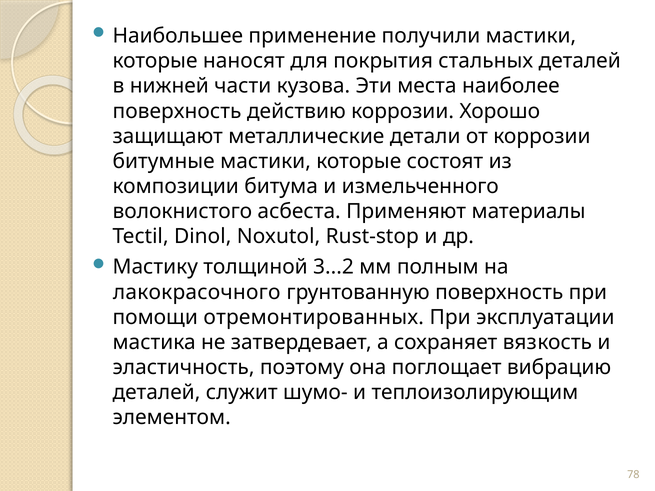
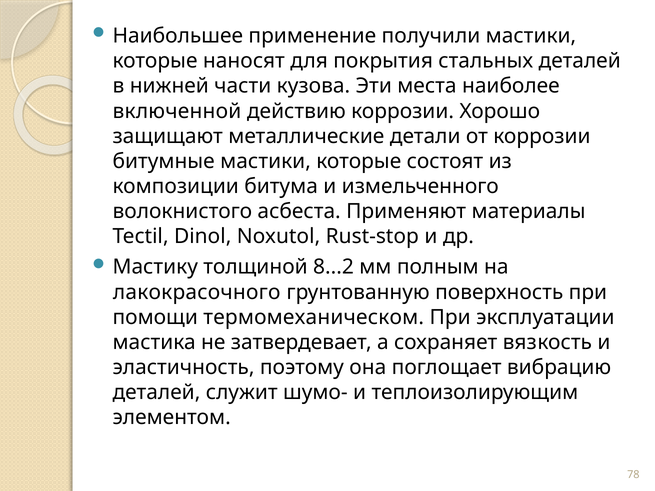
поверхность at (177, 111): поверхность -> включенной
3...2: 3...2 -> 8...2
отремонтированных: отремонтированных -> термомеханическом
